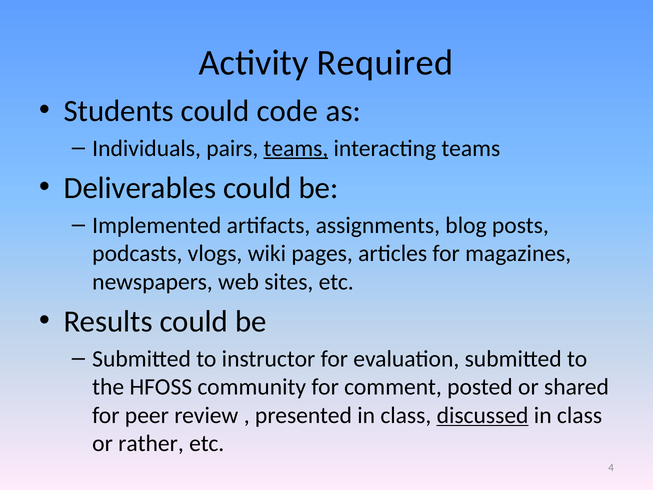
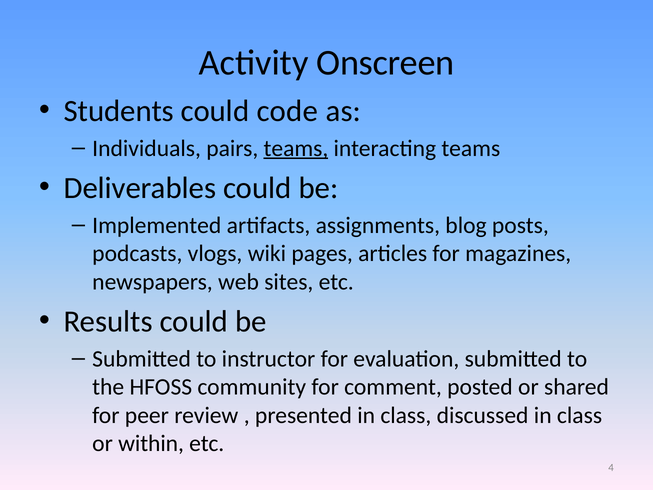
Required: Required -> Onscreen
discussed underline: present -> none
rather: rather -> within
